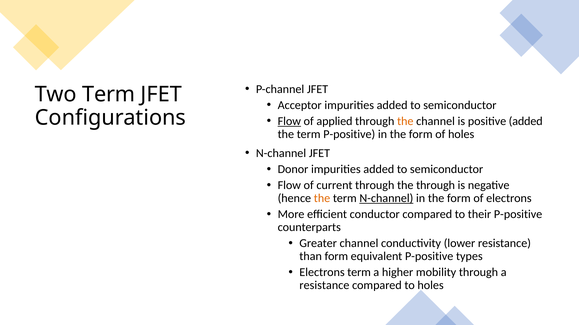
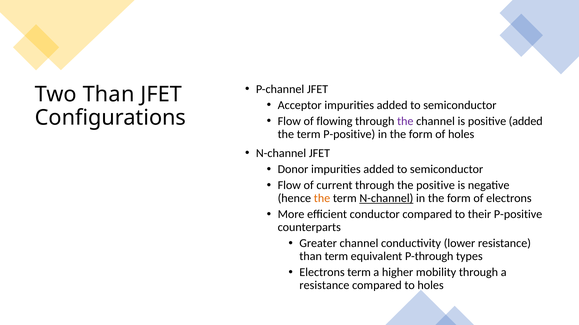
Two Term: Term -> Than
Flow at (289, 121) underline: present -> none
applied: applied -> flowing
the at (405, 121) colour: orange -> purple
the through: through -> positive
than form: form -> term
equivalent P-positive: P-positive -> P-through
